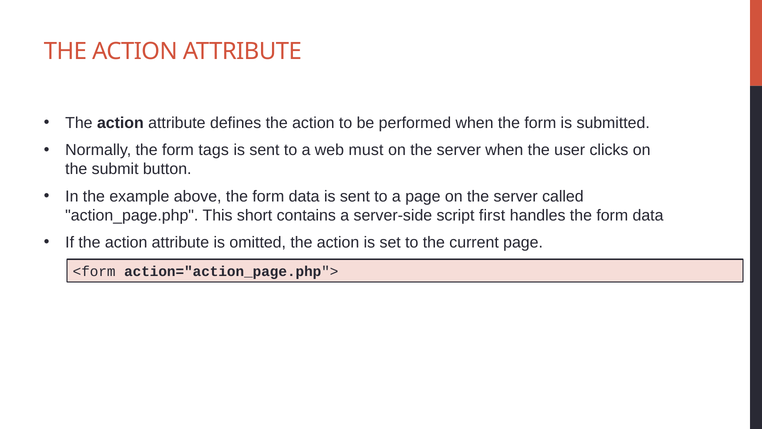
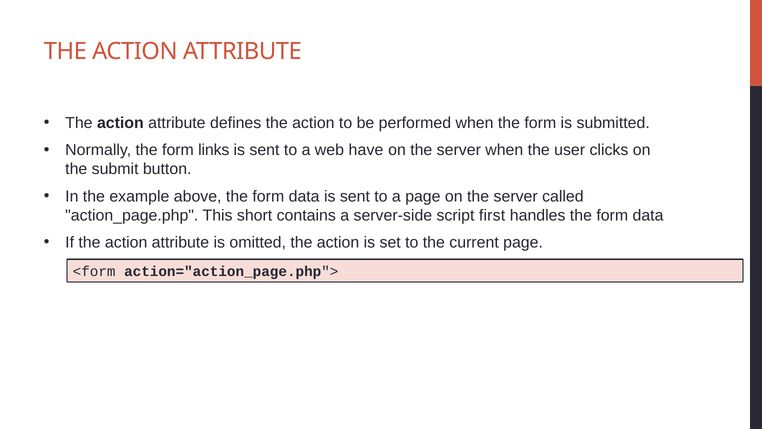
tags: tags -> links
must: must -> have
